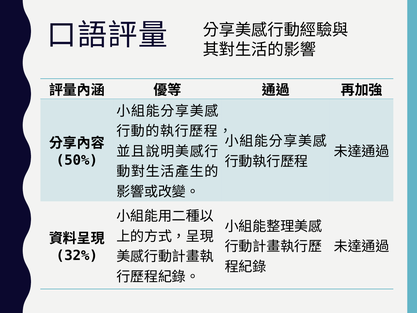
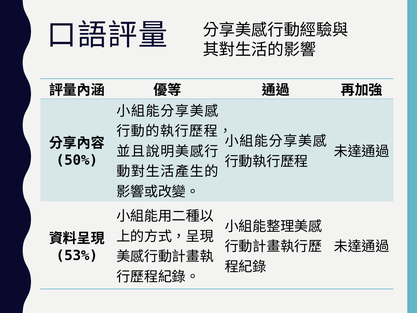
32%: 32% -> 53%
